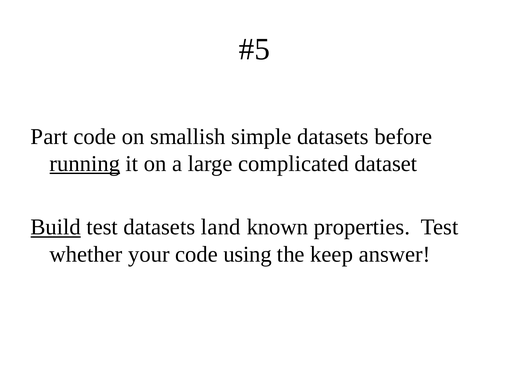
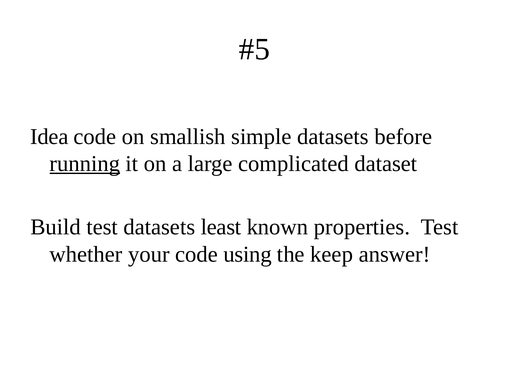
Part: Part -> Idea
Build underline: present -> none
land: land -> least
